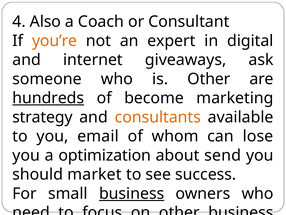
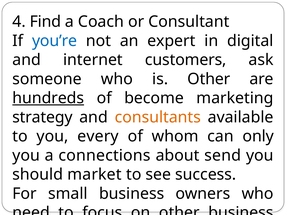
Also: Also -> Find
you’re colour: orange -> blue
giveaways: giveaways -> customers
email: email -> every
lose: lose -> only
optimization: optimization -> connections
business at (132, 193) underline: present -> none
